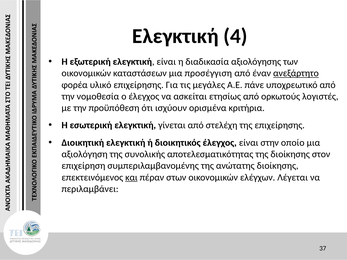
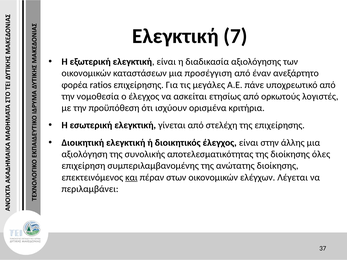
4: 4 -> 7
ανεξάρτητο underline: present -> none
υλικό: υλικό -> ratios
οποίο: οποίο -> άλλης
στον: στον -> όλες
